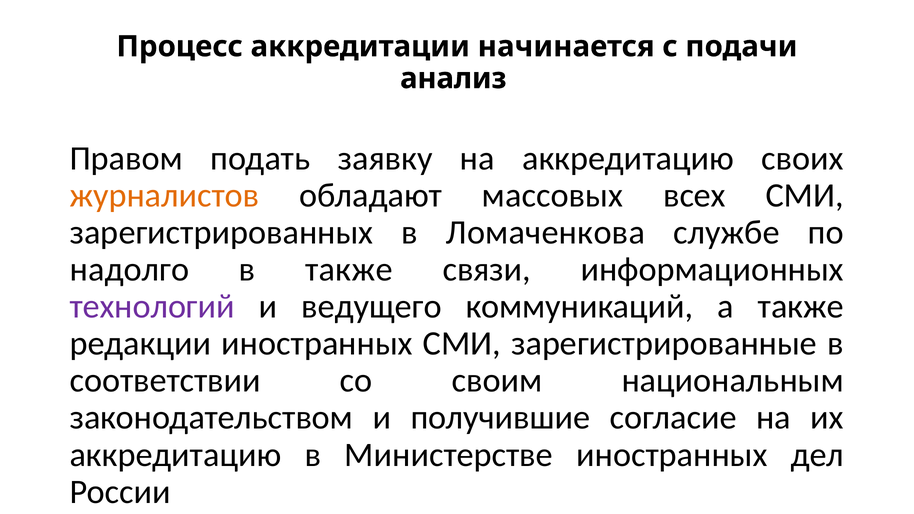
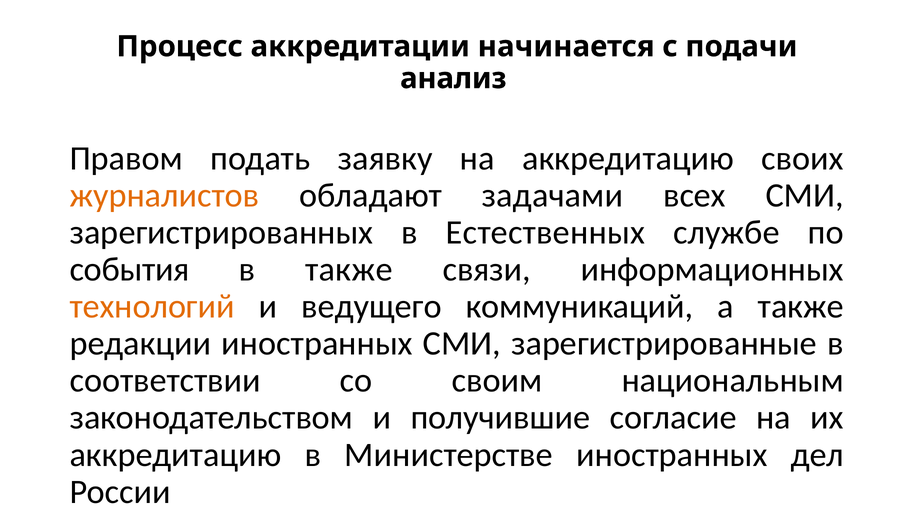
массовых: массовых -> задачами
Ломаченкова: Ломаченкова -> Естественных
надолго: надолго -> события
технологий colour: purple -> orange
